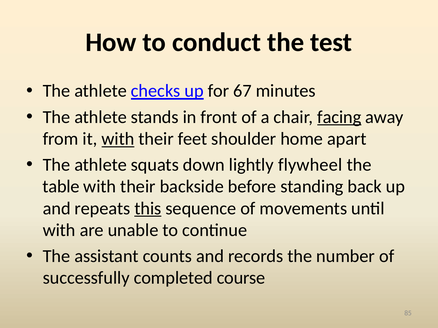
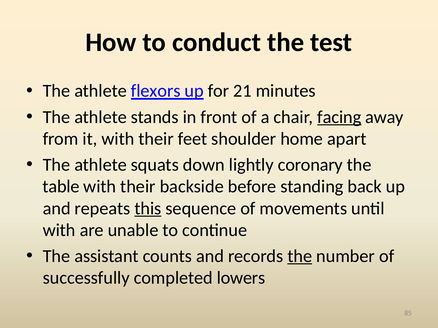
checks: checks -> flexors
67: 67 -> 21
with at (118, 139) underline: present -> none
flywheel: flywheel -> coronary
the at (300, 256) underline: none -> present
course: course -> lowers
